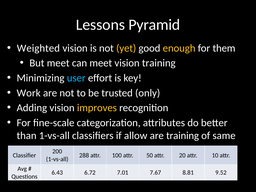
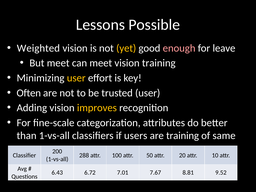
Pyramid: Pyramid -> Possible
enough colour: yellow -> pink
them: them -> leave
user at (76, 78) colour: light blue -> yellow
Work: Work -> Often
trusted only: only -> user
allow: allow -> users
